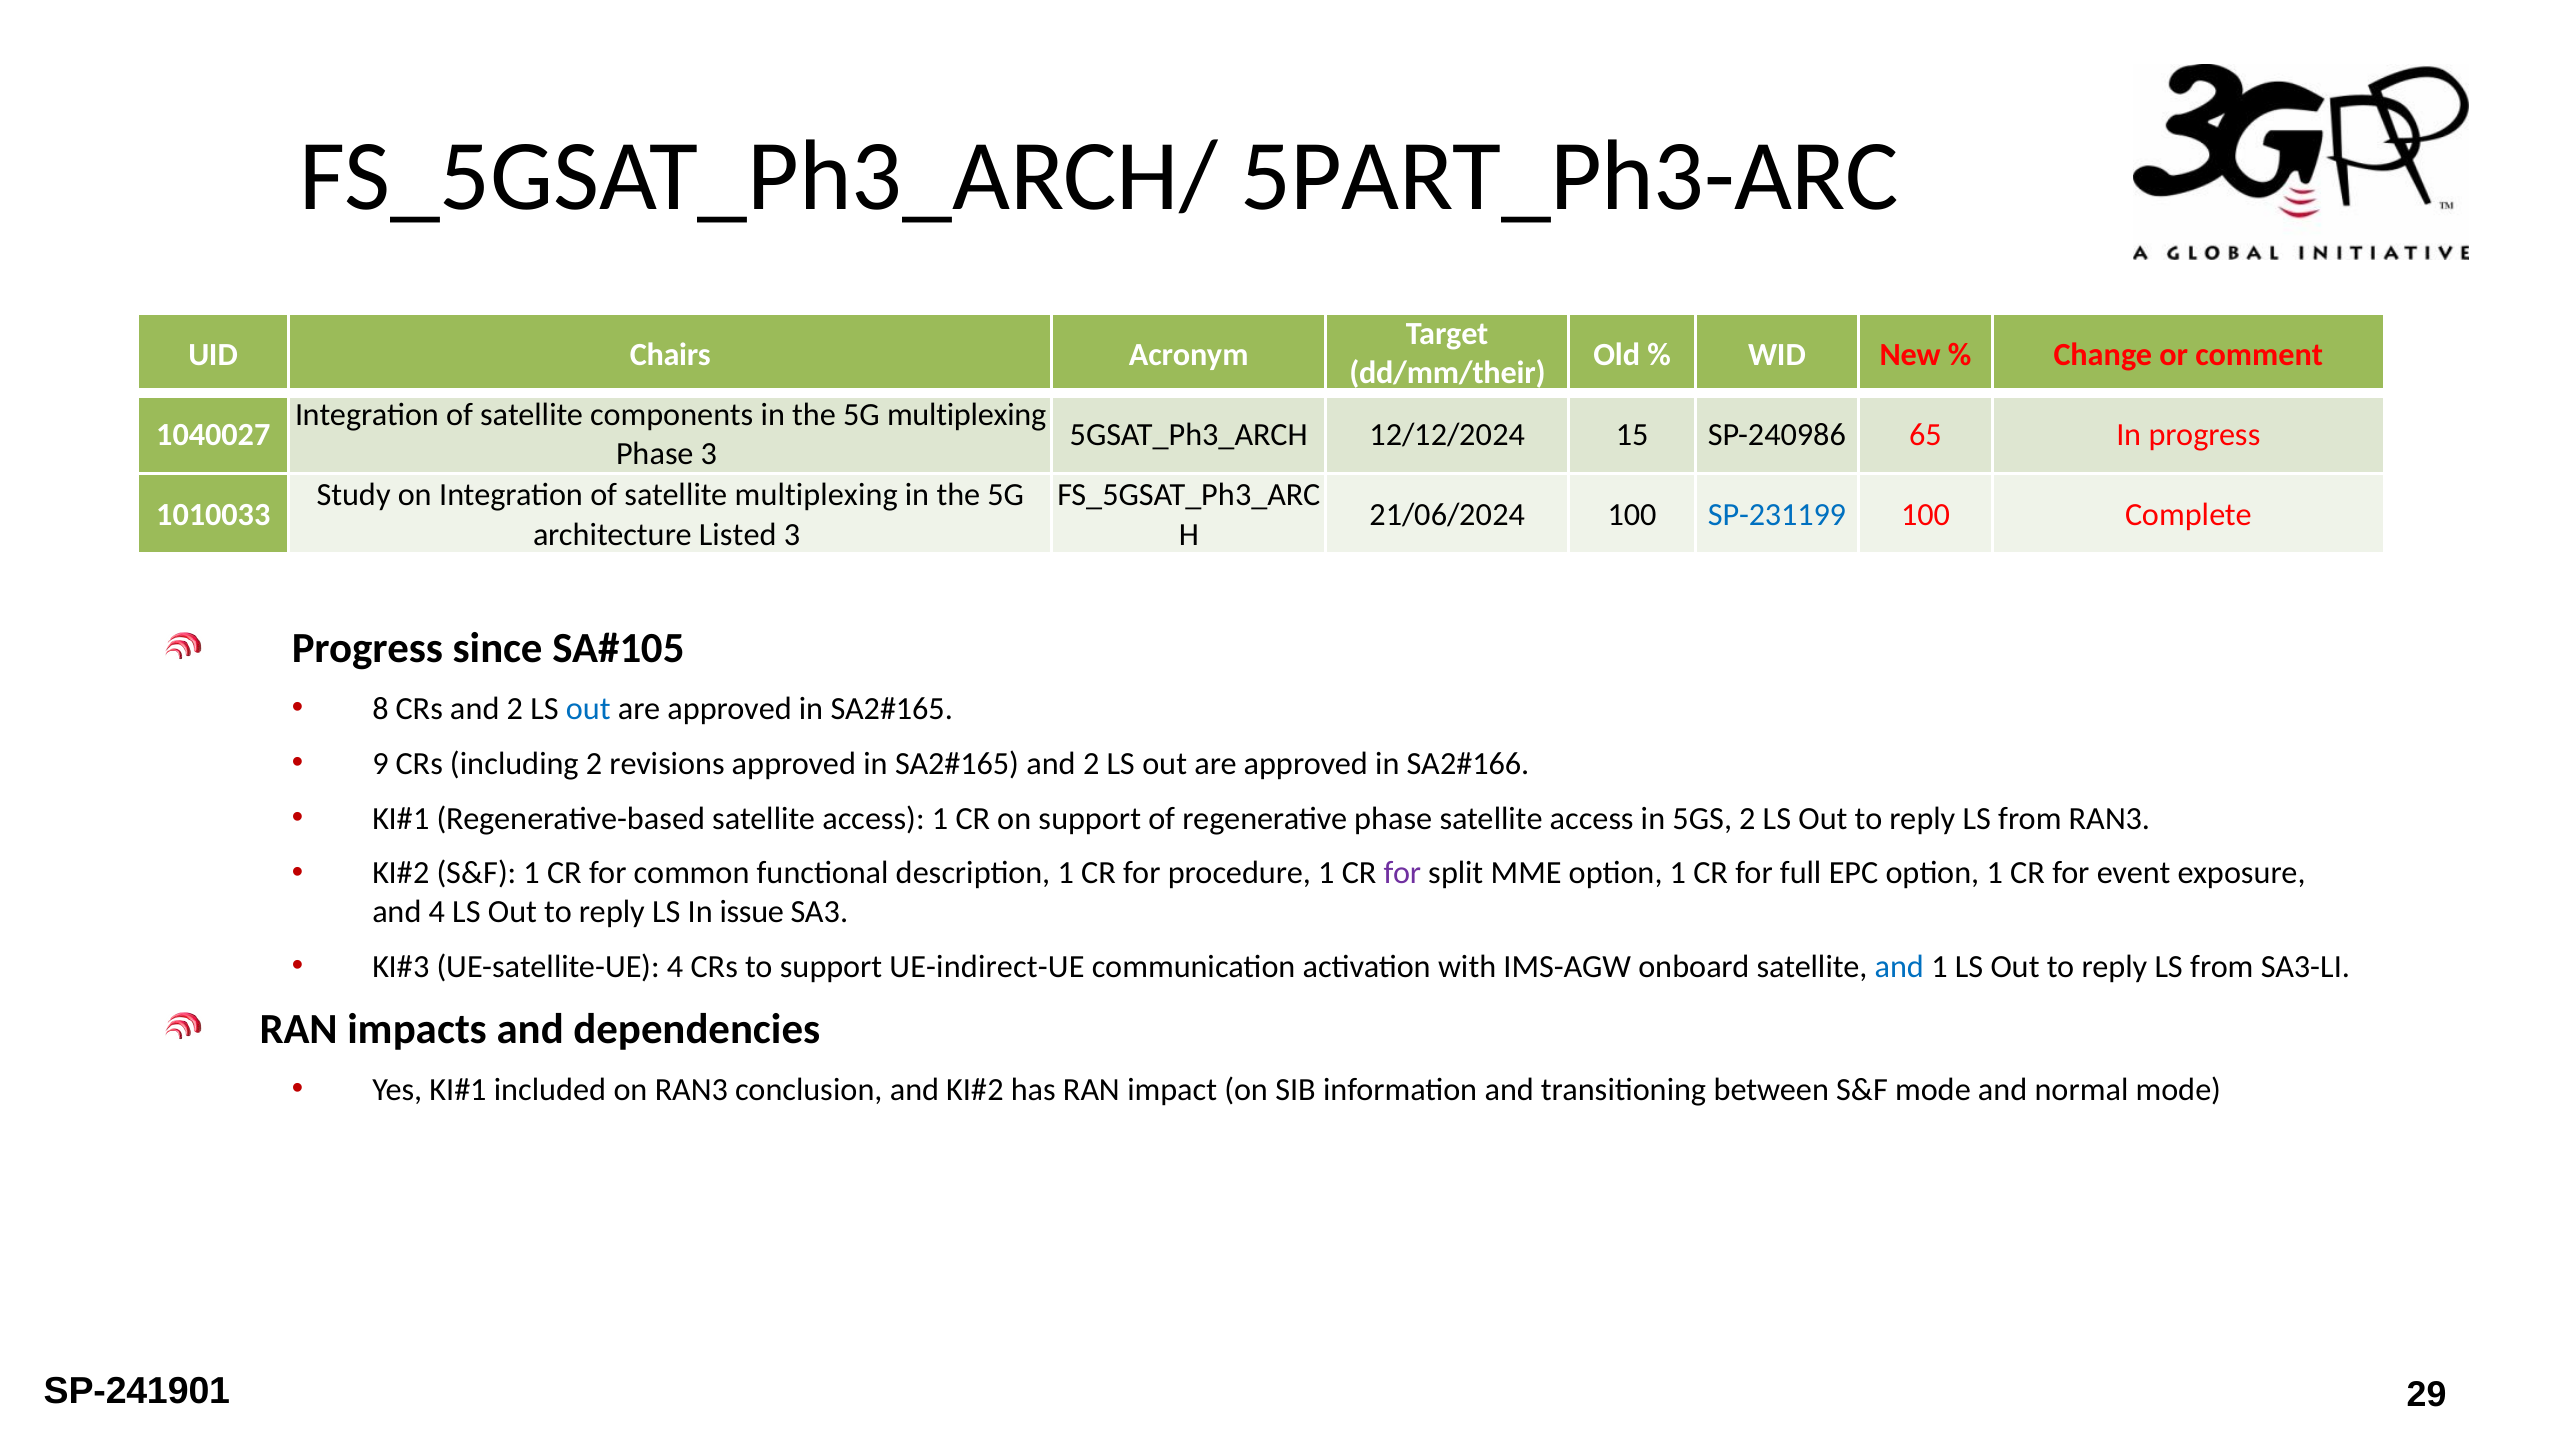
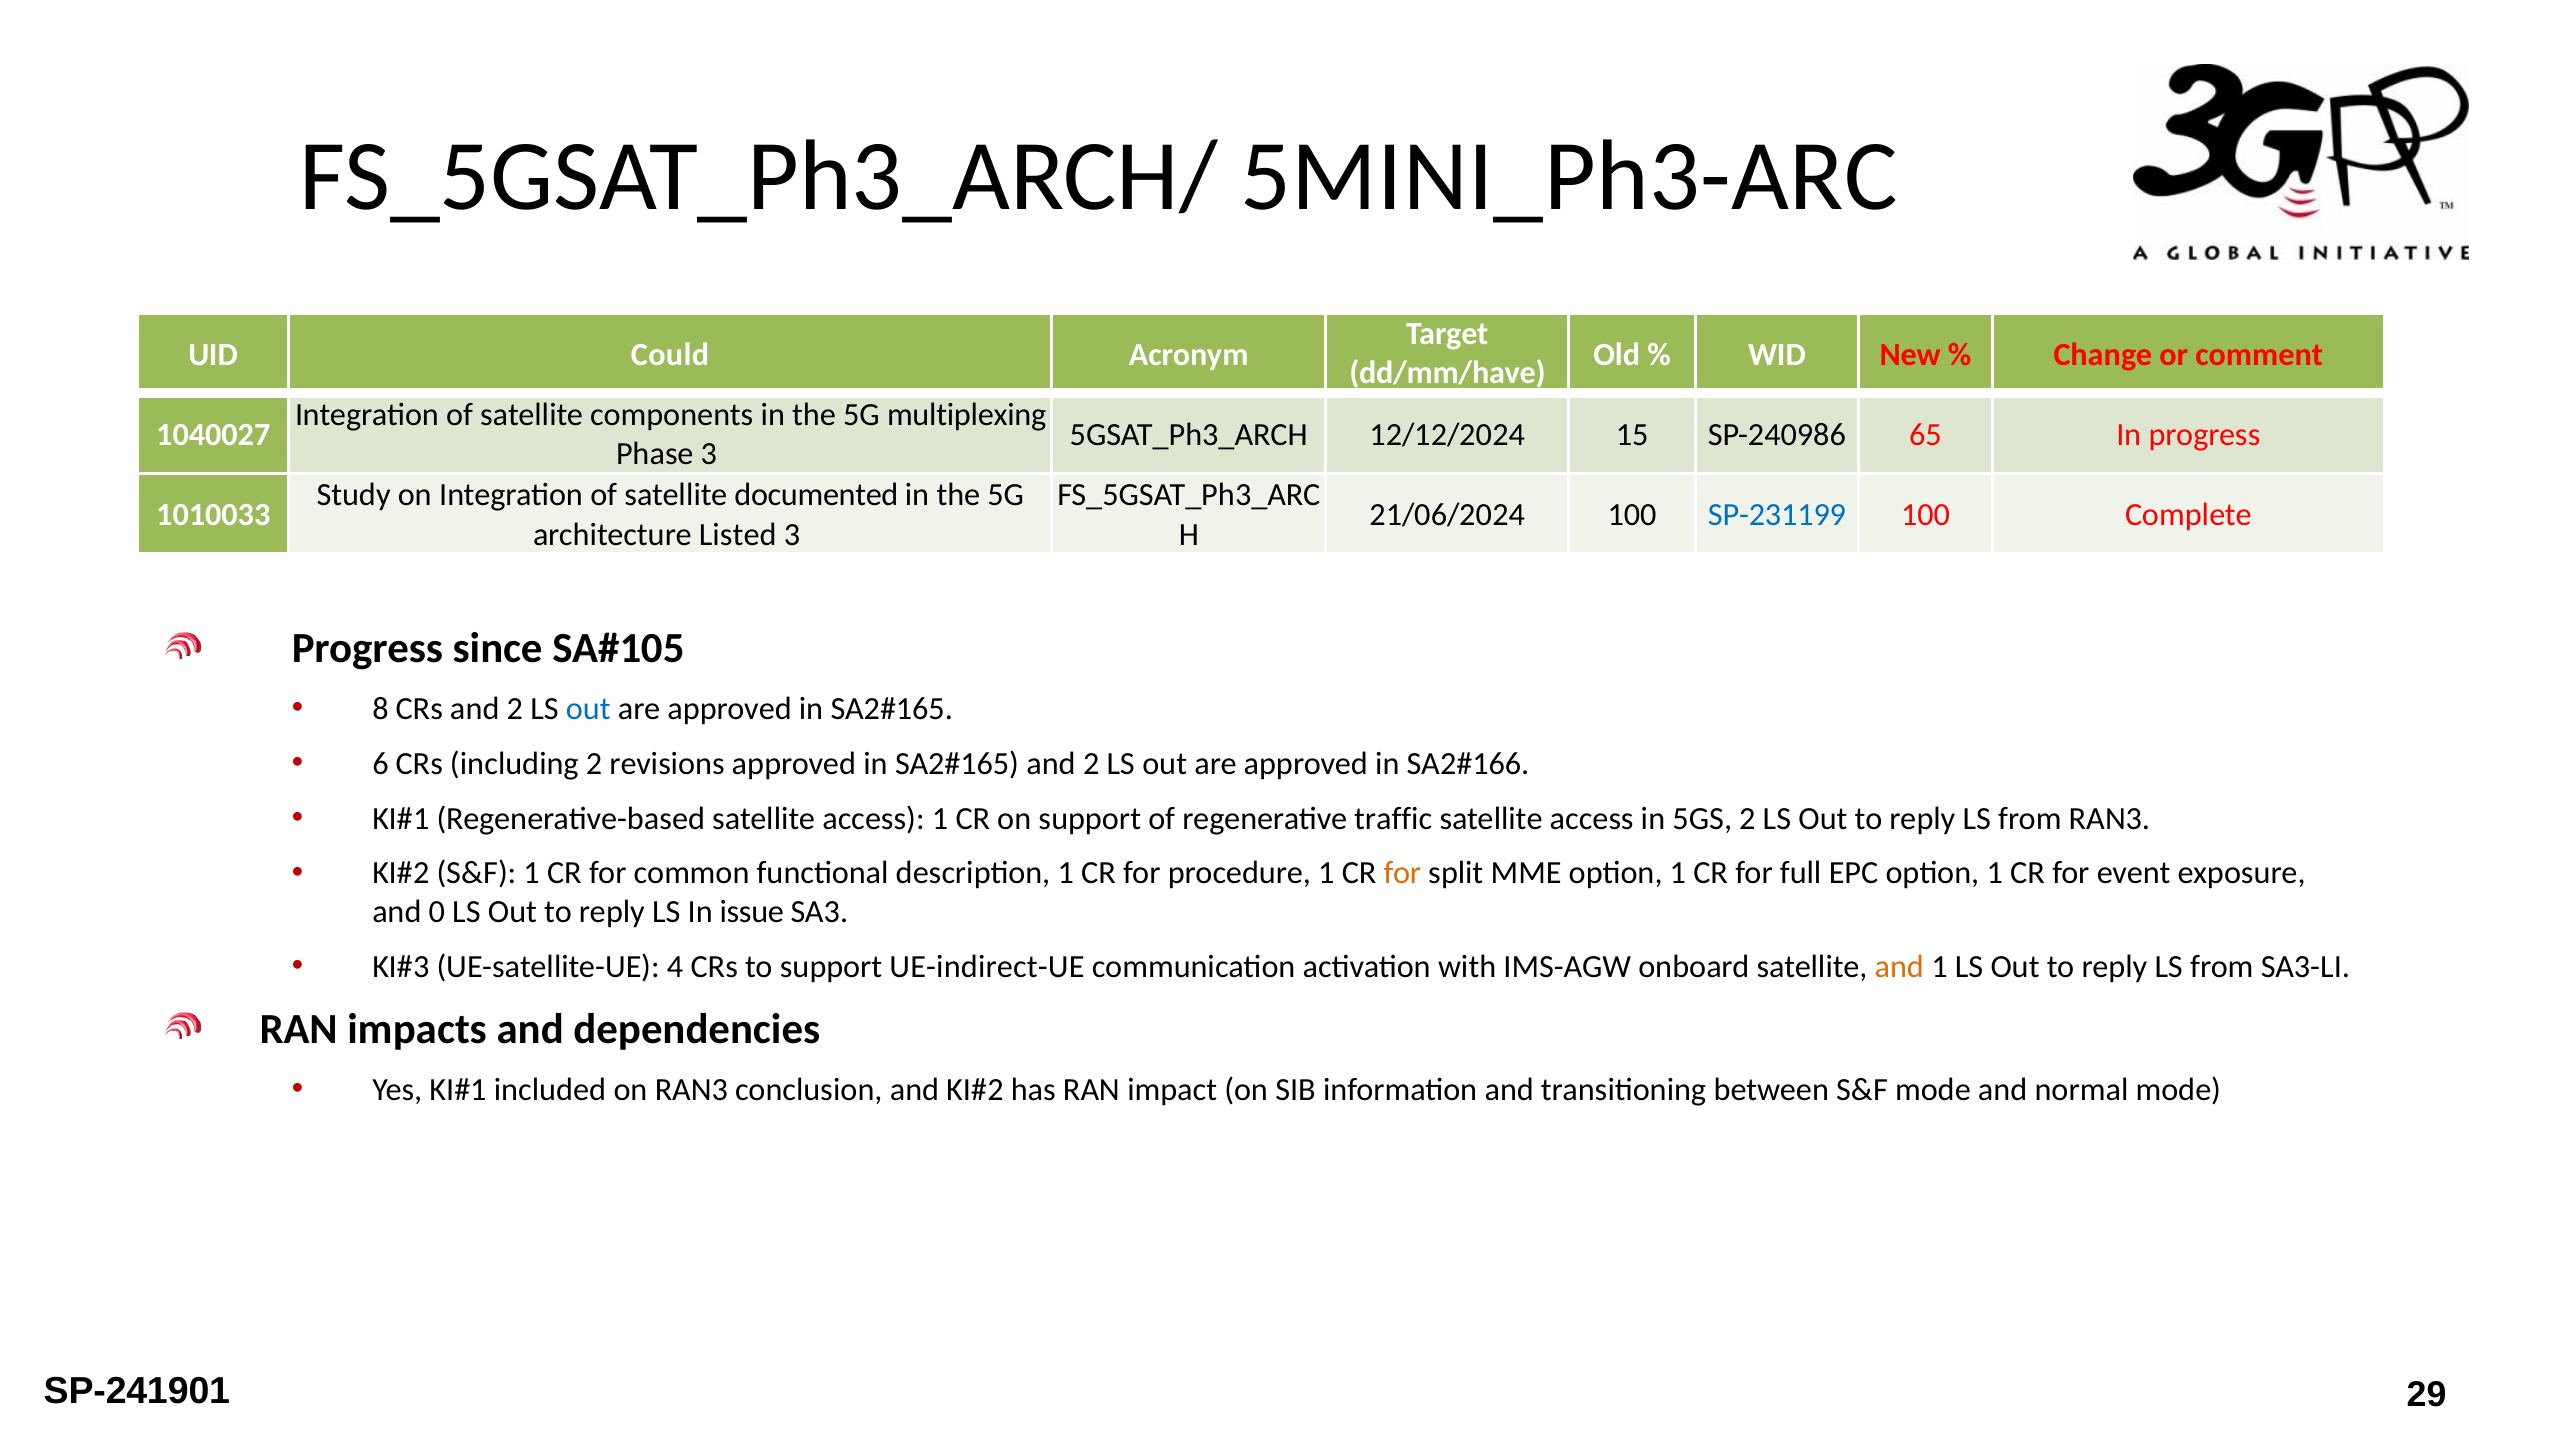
5PART_Ph3-ARC: 5PART_Ph3-ARC -> 5MINI_Ph3-ARC
Chairs: Chairs -> Could
dd/mm/their: dd/mm/their -> dd/mm/have
satellite multiplexing: multiplexing -> documented
9: 9 -> 6
regenerative phase: phase -> traffic
for at (1402, 873) colour: purple -> orange
and 4: 4 -> 0
and at (1899, 967) colour: blue -> orange
